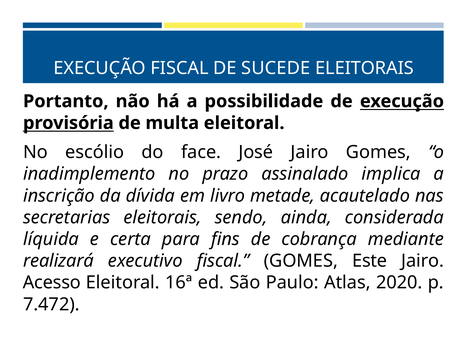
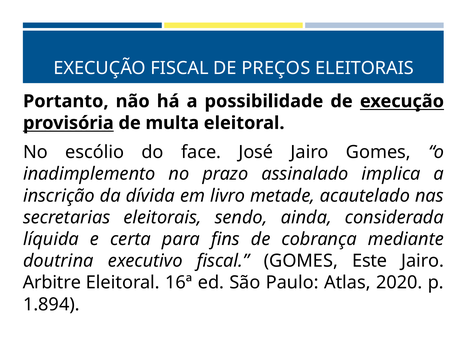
SUCEDE: SUCEDE -> PREÇOS
realizará: realizará -> doutrina
Acesso: Acesso -> Arbitre
7.472: 7.472 -> 1.894
